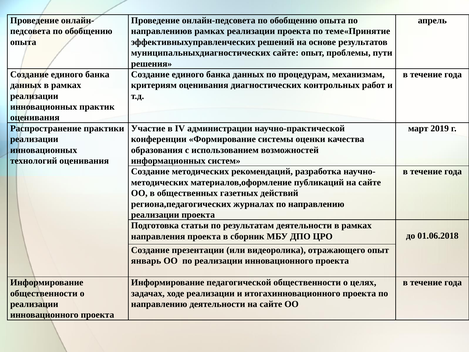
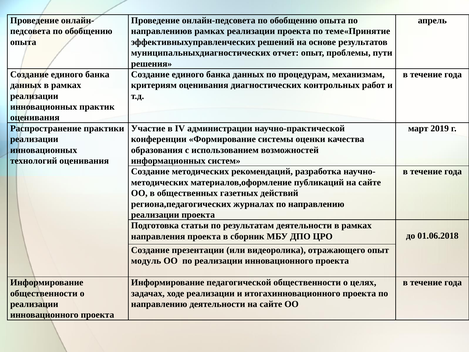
муниципальныхдиагностических сайте: сайте -> отчет
январь: январь -> модуль
